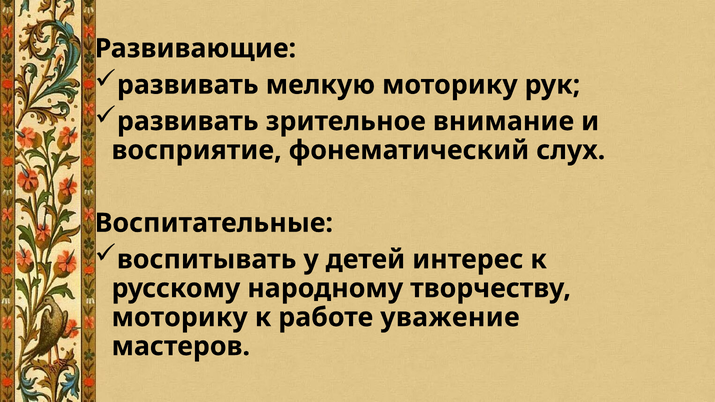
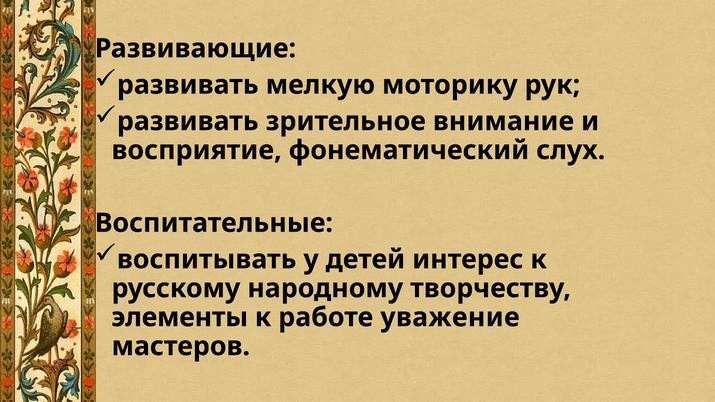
моторику at (180, 317): моторику -> элементы
